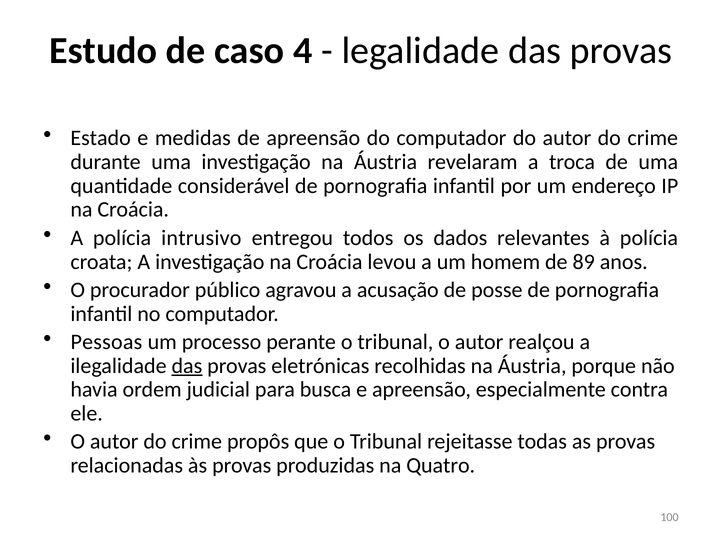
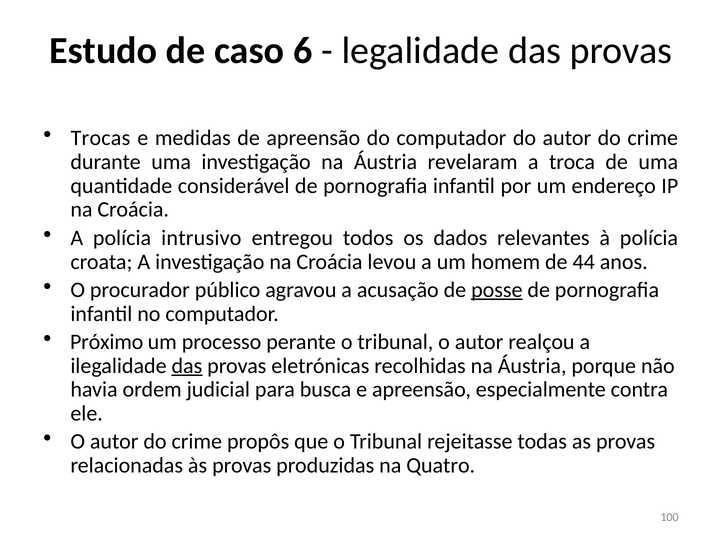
4: 4 -> 6
Estado: Estado -> Trocas
89: 89 -> 44
posse underline: none -> present
Pessoas: Pessoas -> Próximo
